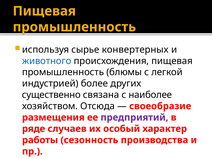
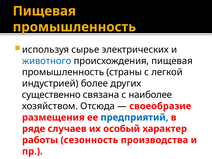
конвертерных: конвертерных -> электрических
блюмы: блюмы -> страны
предприятий colour: purple -> blue
